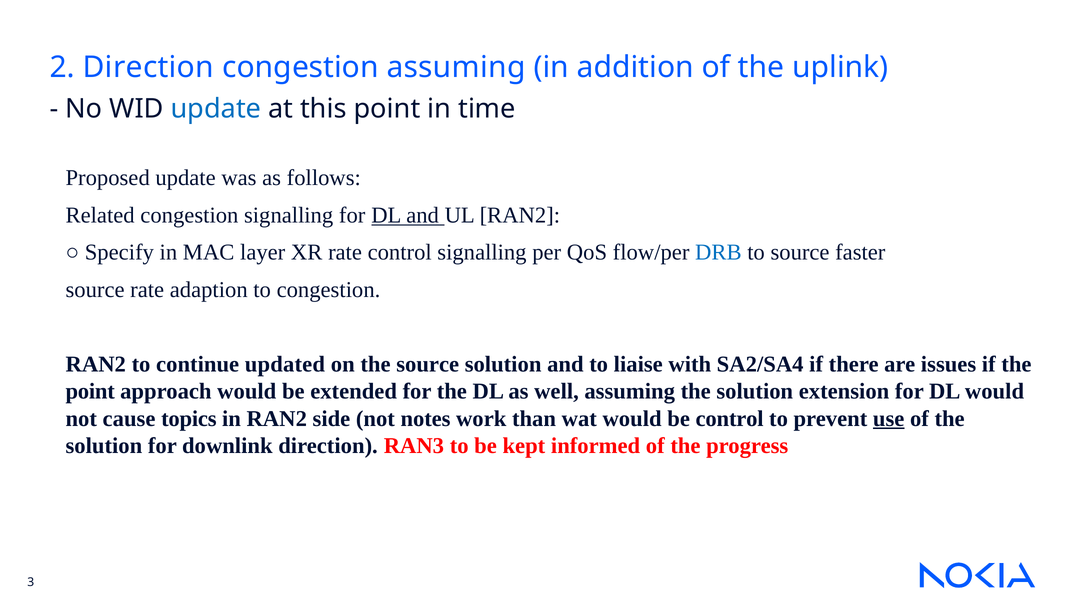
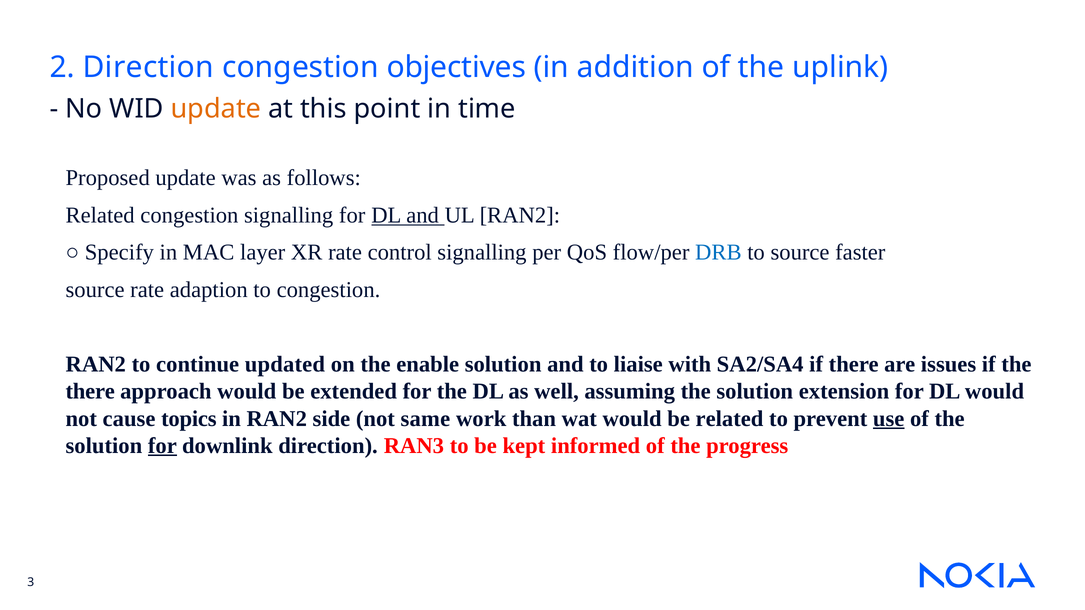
congestion assuming: assuming -> objectives
update at (216, 109) colour: blue -> orange
the source: source -> enable
point at (90, 392): point -> there
notes: notes -> same
be control: control -> related
for at (162, 446) underline: none -> present
